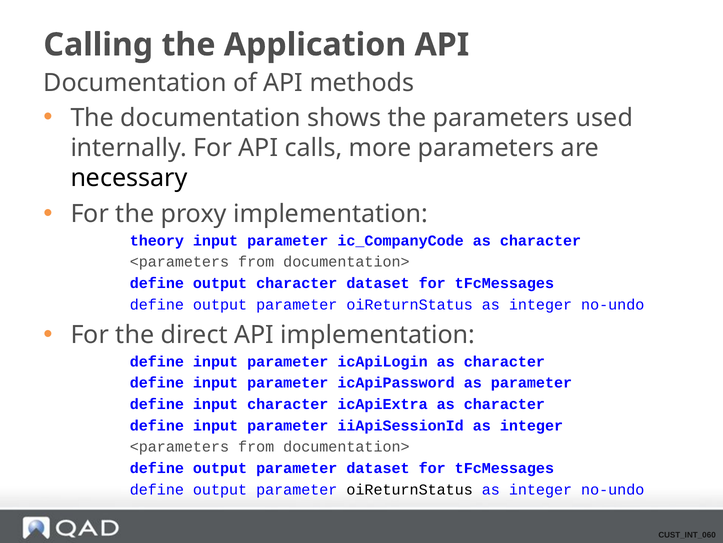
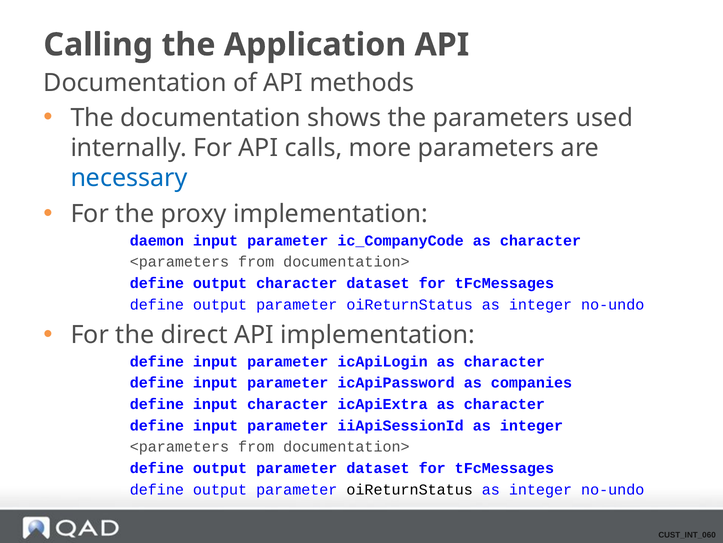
necessary colour: black -> blue
theory: theory -> daemon
as parameter: parameter -> companies
